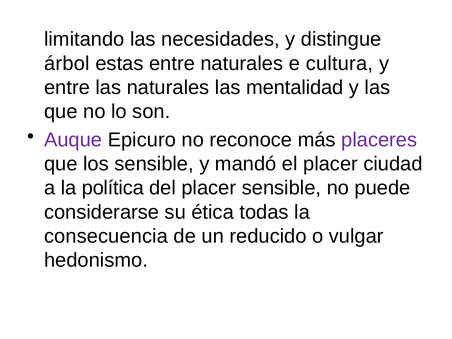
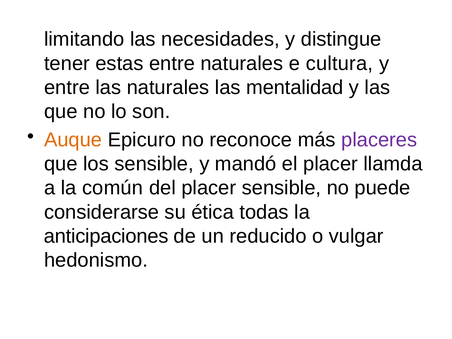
árbol: árbol -> tener
Auque colour: purple -> orange
ciudad: ciudad -> llamda
política: política -> común
consecuencia: consecuencia -> anticipaciones
